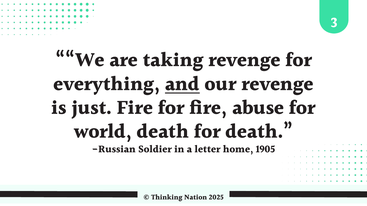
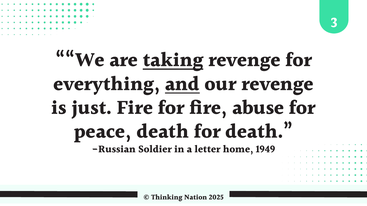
taking underline: none -> present
world: world -> peace
1905: 1905 -> 1949
